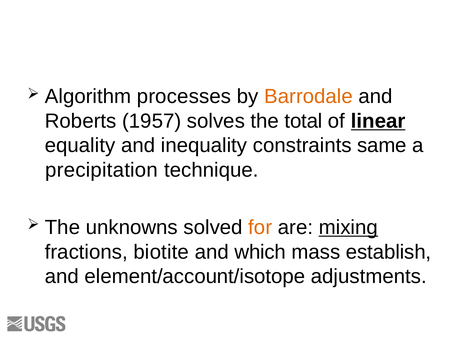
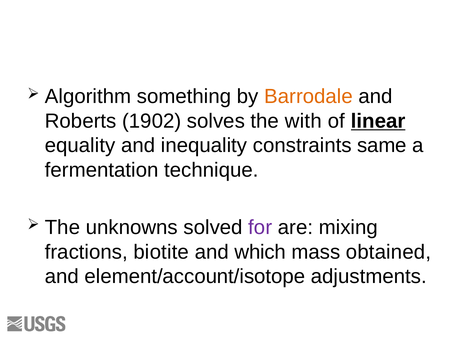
processes: processes -> something
1957: 1957 -> 1902
total: total -> with
precipitation: precipitation -> fermentation
for colour: orange -> purple
mixing underline: present -> none
establish: establish -> obtained
